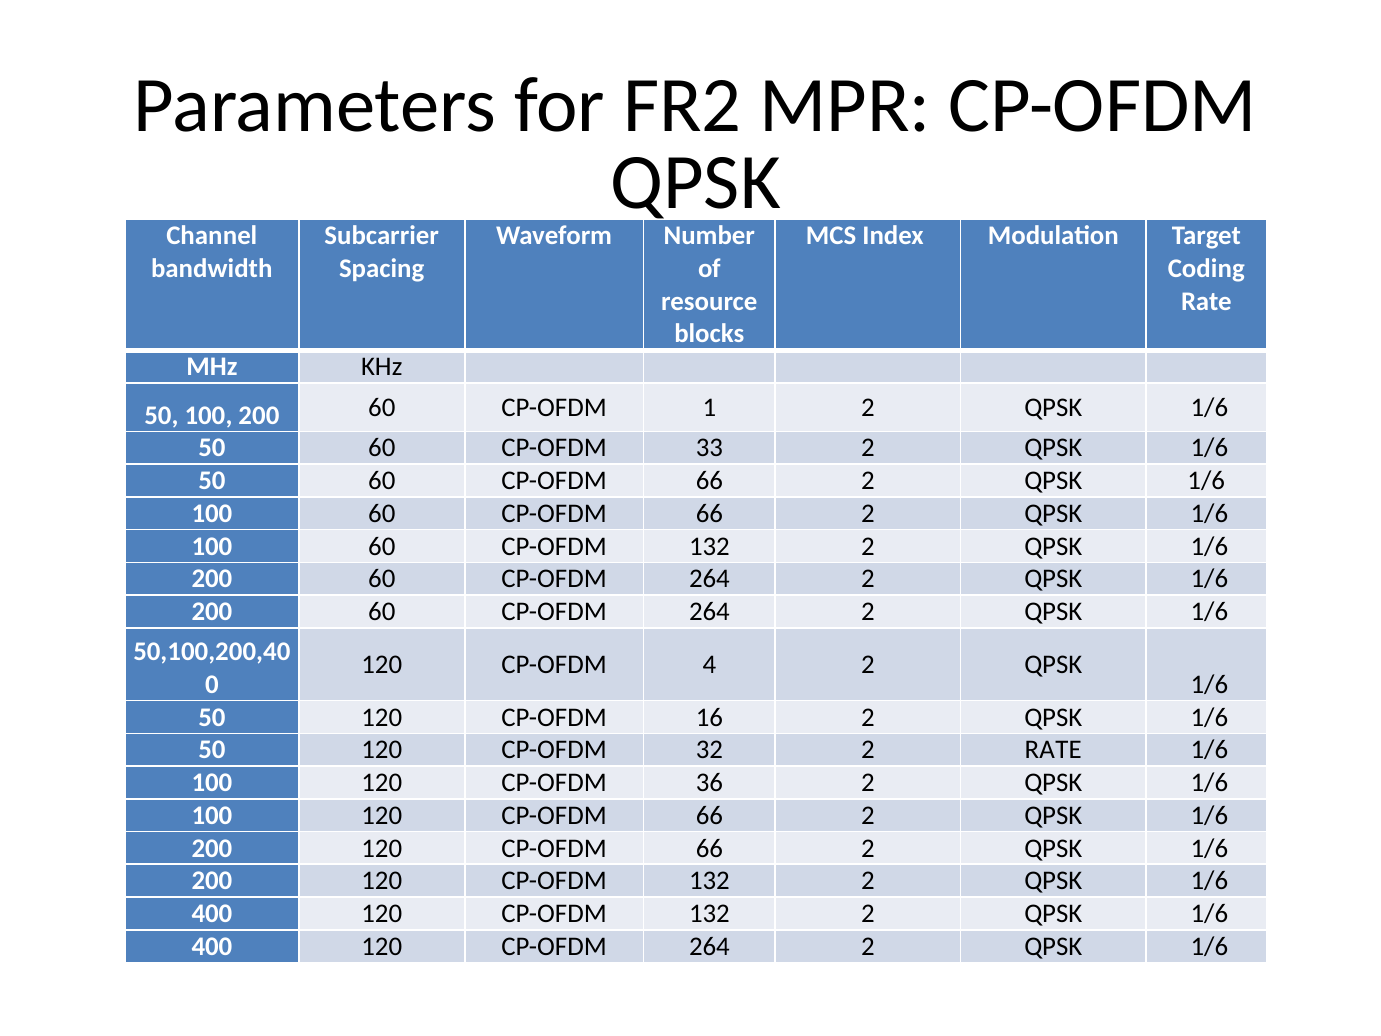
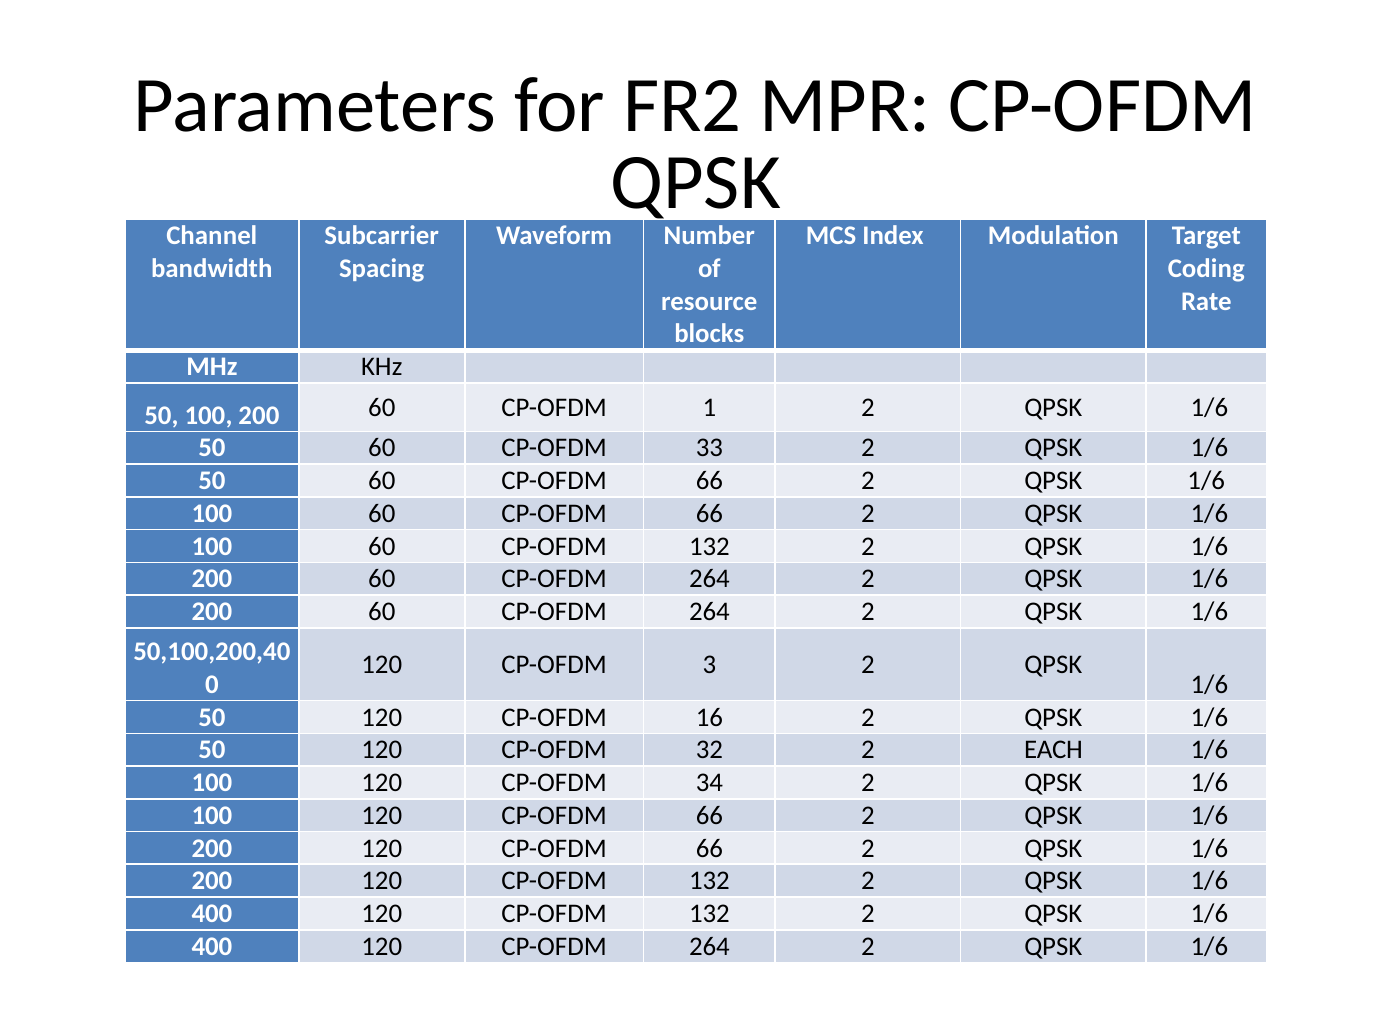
4: 4 -> 3
2 RATE: RATE -> EACH
36: 36 -> 34
